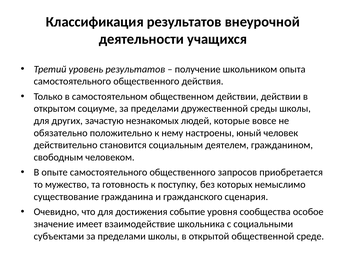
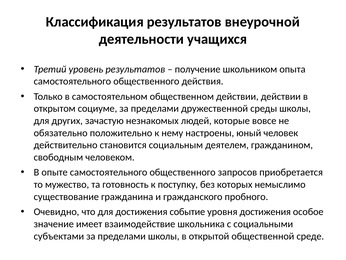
сценария: сценария -> пробного
уровня сообщества: сообщества -> достижения
